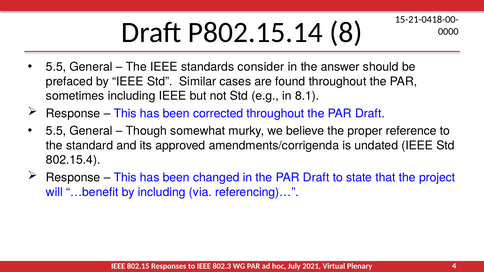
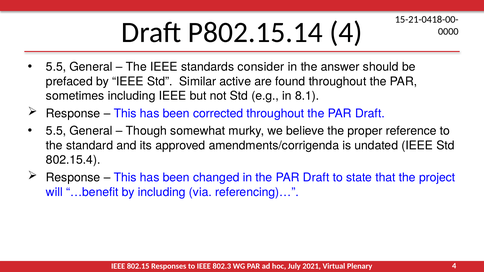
P802.15.14 8: 8 -> 4
cases: cases -> active
